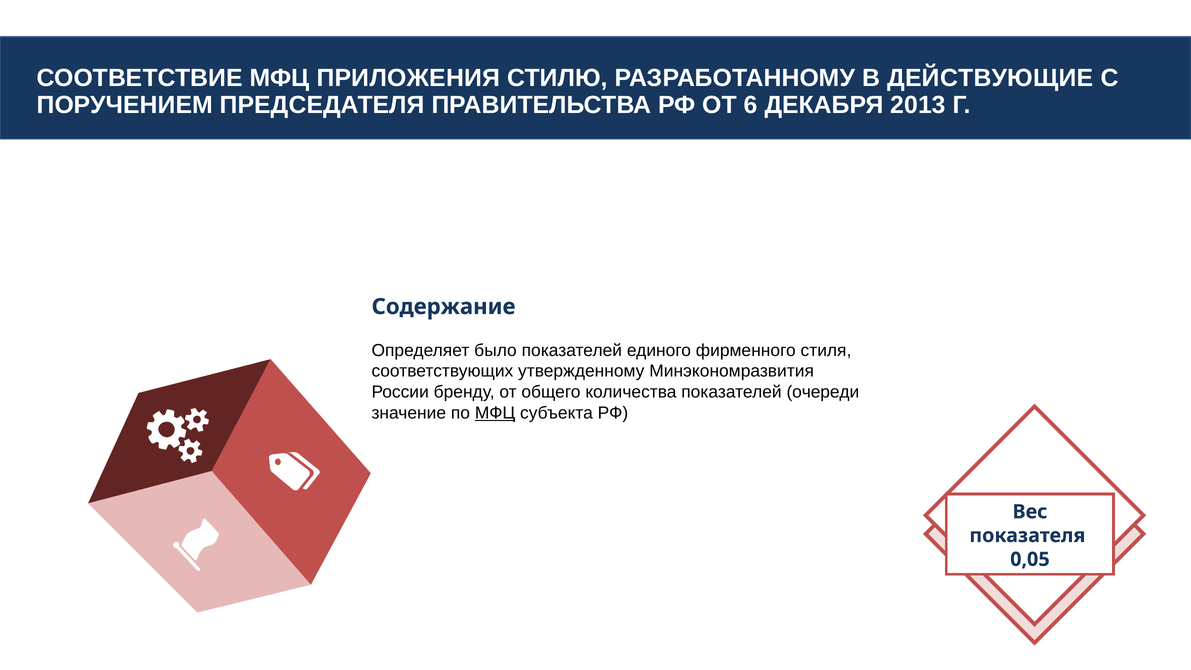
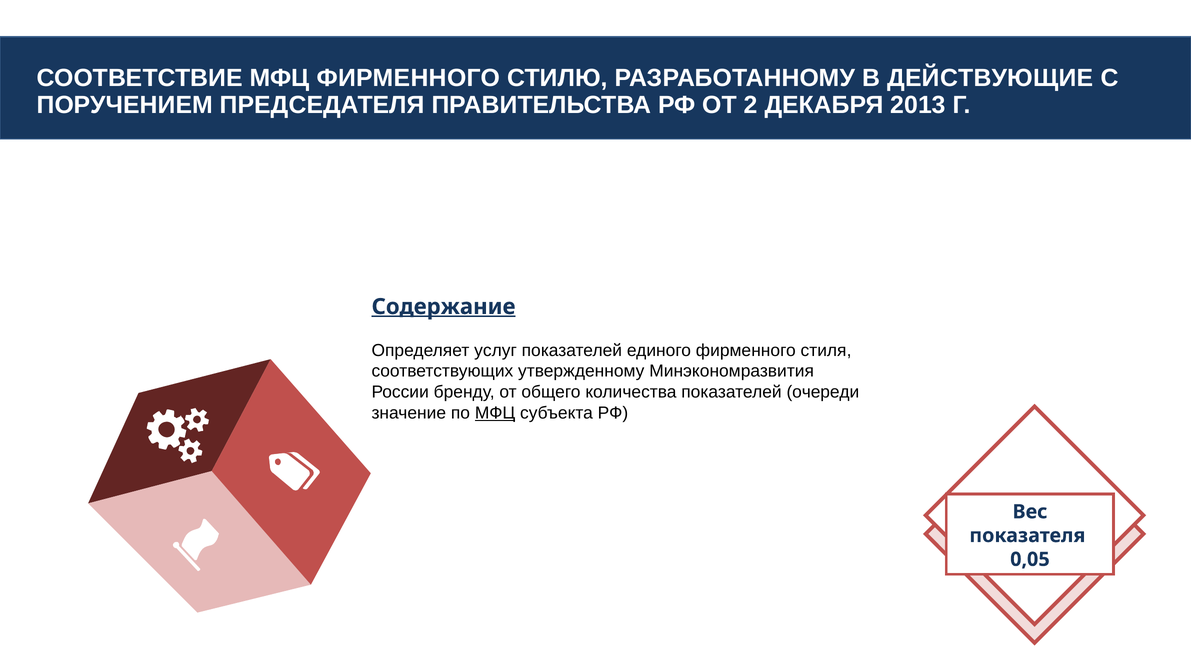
МФЦ ПРИЛОЖЕНИЯ: ПРИЛОЖЕНИЯ -> ФИРМЕННОГО
6: 6 -> 2
Содержание underline: none -> present
было: было -> услуг
